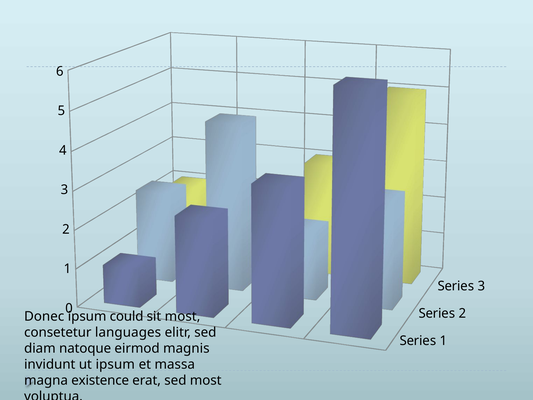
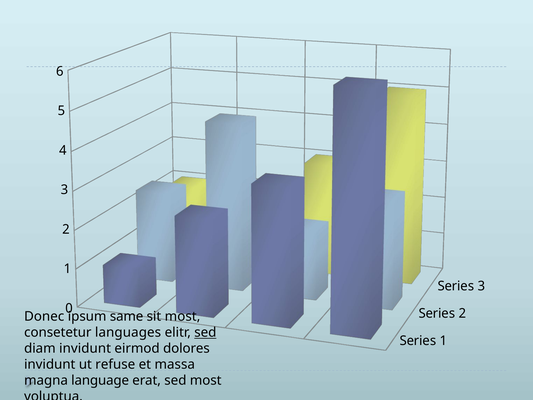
could: could -> same
sed at (205, 332) underline: none -> present
diam natoque: natoque -> invidunt
magnis: magnis -> dolores
ut ipsum: ipsum -> refuse
existence: existence -> language
